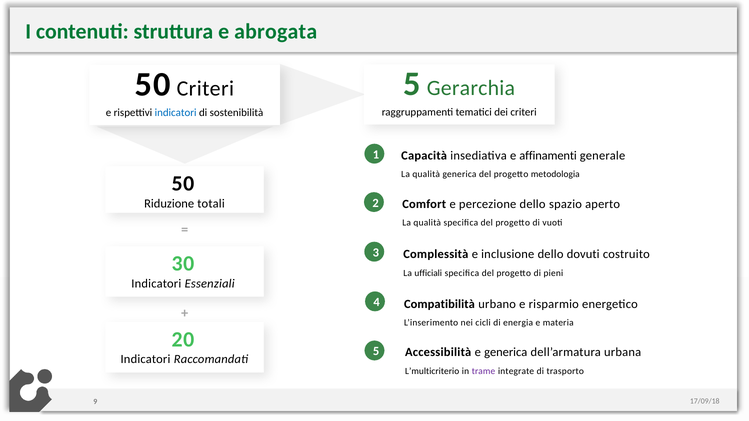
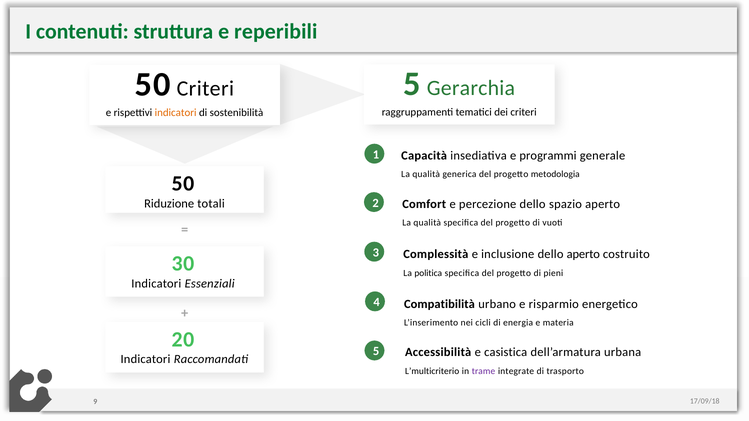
abrogata: abrogata -> reperibili
indicatori at (176, 113) colour: blue -> orange
affinamenti: affinamenti -> programmi
dello dovuti: dovuti -> aperto
ufficiali: ufficiali -> politica
e generica: generica -> casistica
